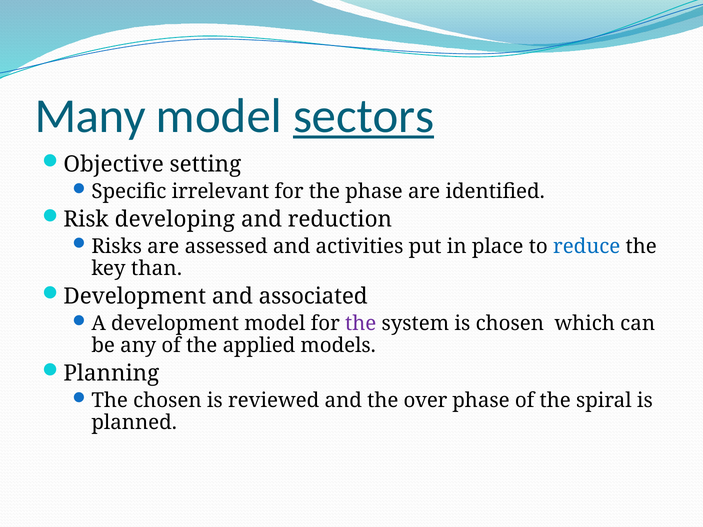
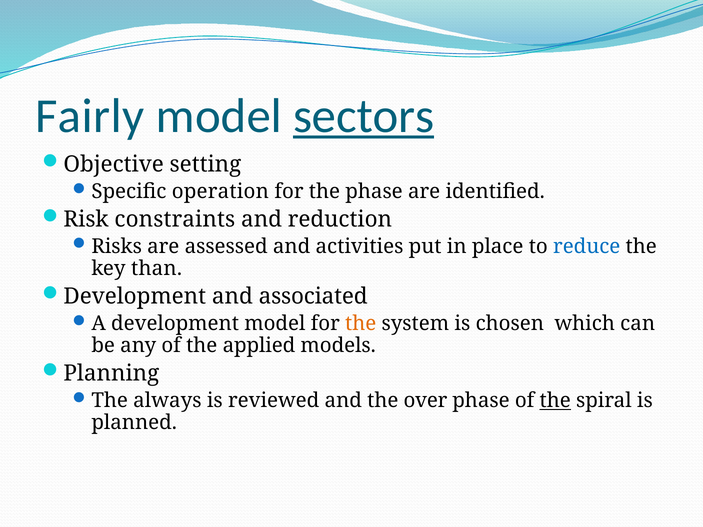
Many: Many -> Fairly
irrelevant: irrelevant -> operation
developing: developing -> constraints
the at (361, 324) colour: purple -> orange
The chosen: chosen -> always
the at (555, 401) underline: none -> present
